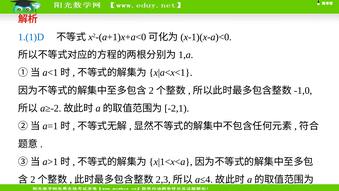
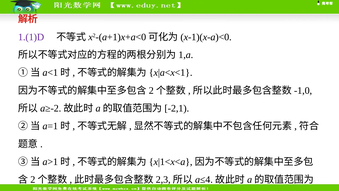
1.(1)D colour: blue -> purple
